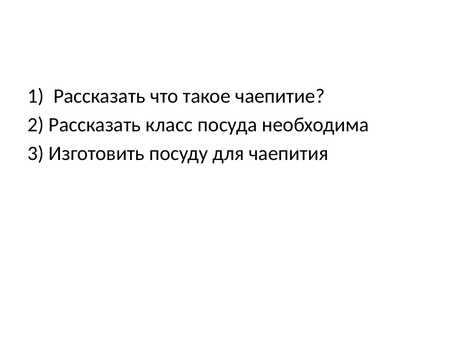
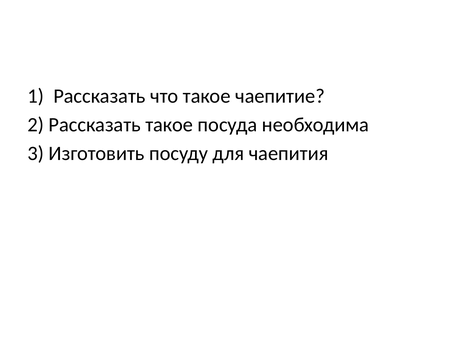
Рассказать класс: класс -> такое
